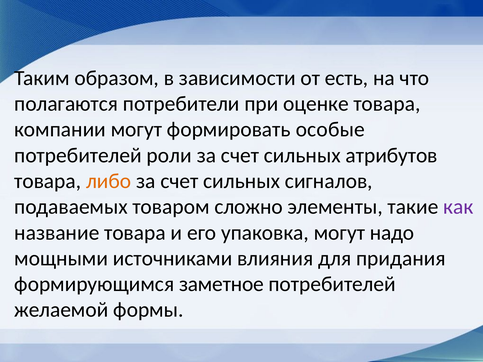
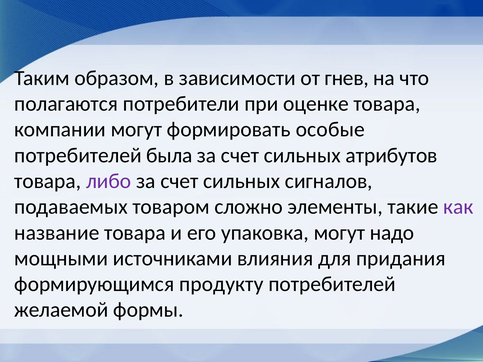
есть: есть -> гнев
роли: роли -> была
либо colour: orange -> purple
заметное: заметное -> продукту
